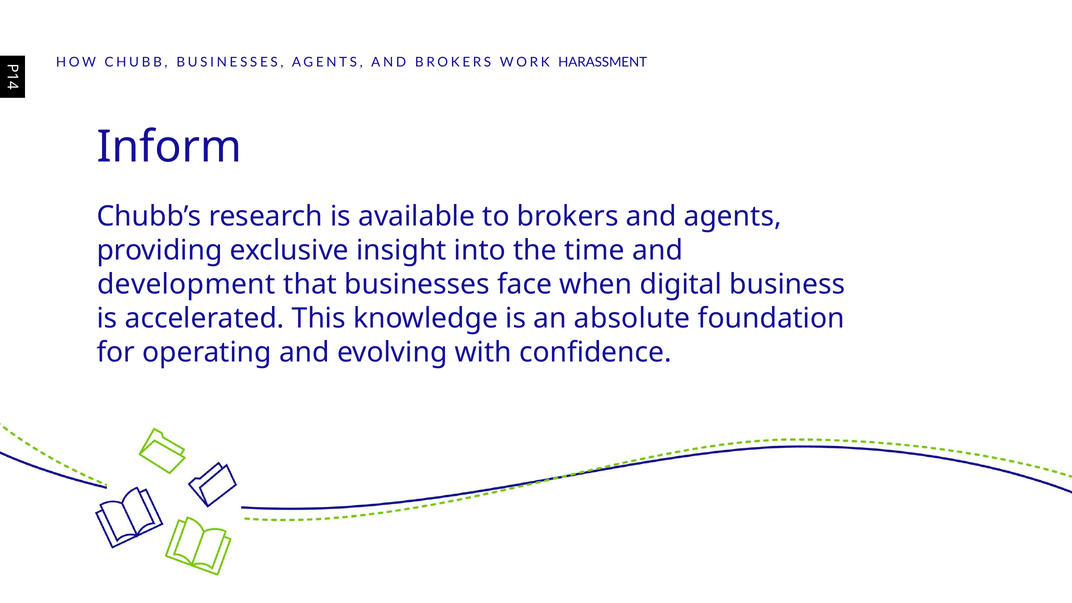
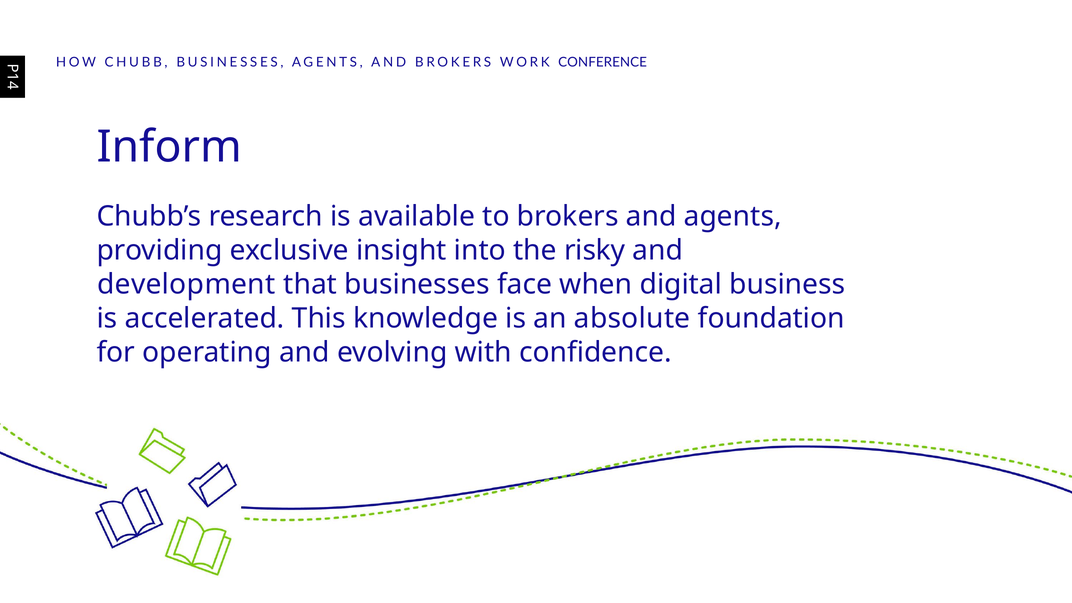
HARASSMENT: HARASSMENT -> CONFERENCE
time: time -> risky
